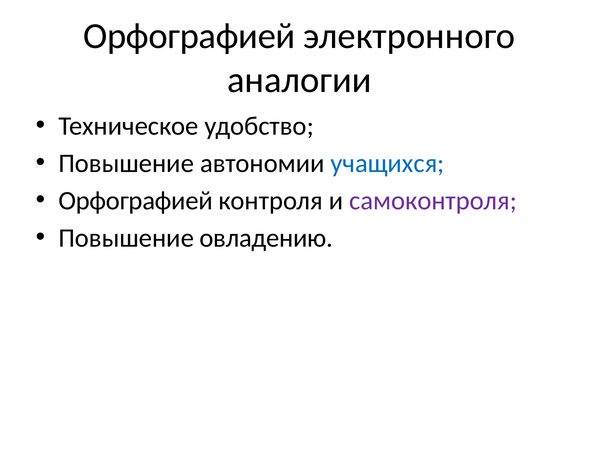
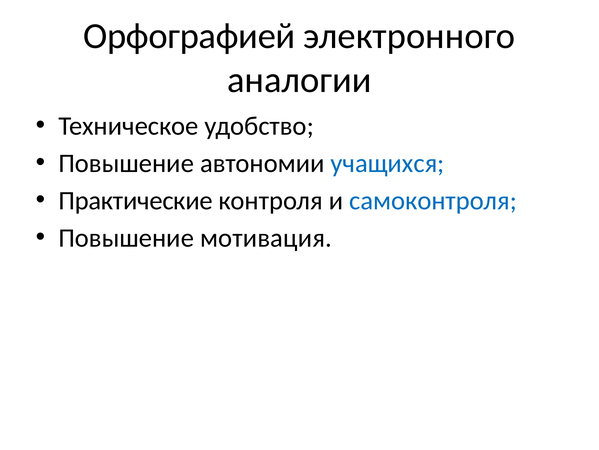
Орфографией at (136, 200): Орфографией -> Практические
самоконтроля colour: purple -> blue
овладению: овладению -> мотивация
